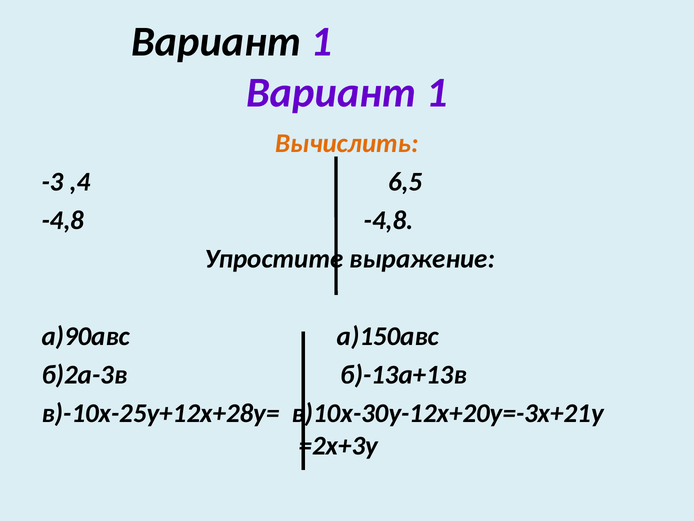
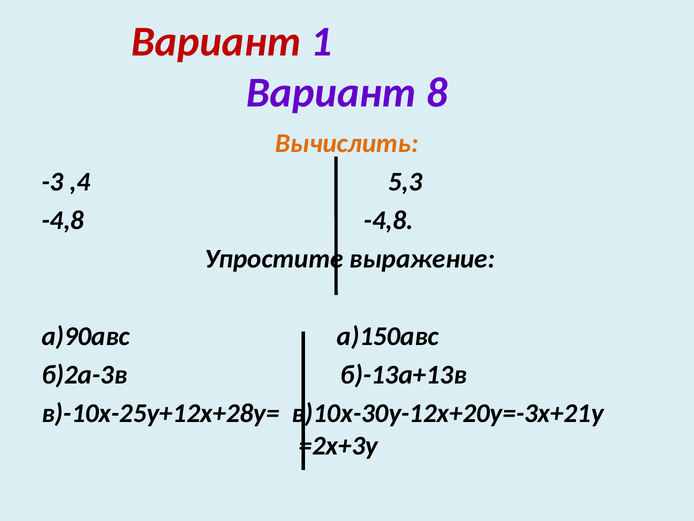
Вариант at (216, 42) colour: black -> red
1 at (437, 93): 1 -> 8
6,5: 6,5 -> 5,3
